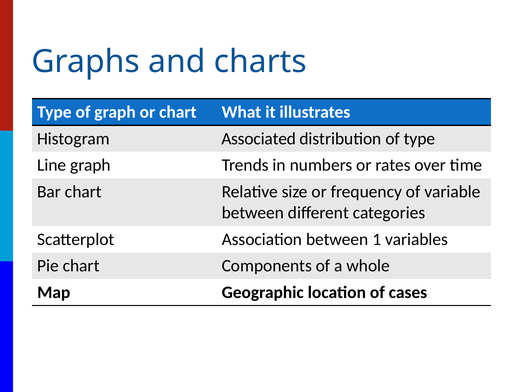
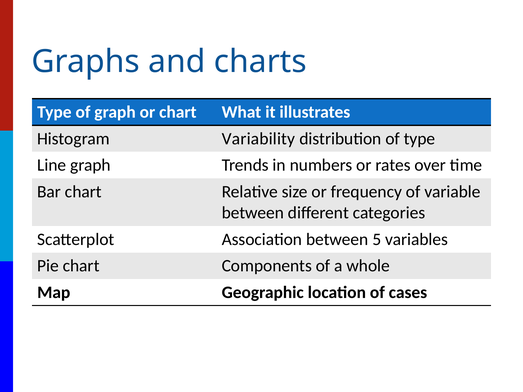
Associated: Associated -> Variability
1: 1 -> 5
